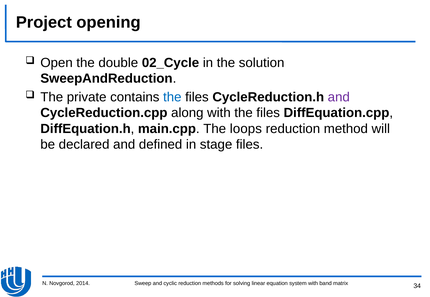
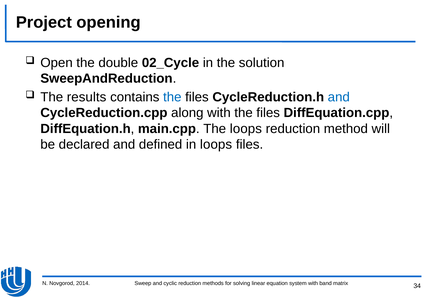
private: private -> results
and at (339, 97) colour: purple -> blue
in stage: stage -> loops
